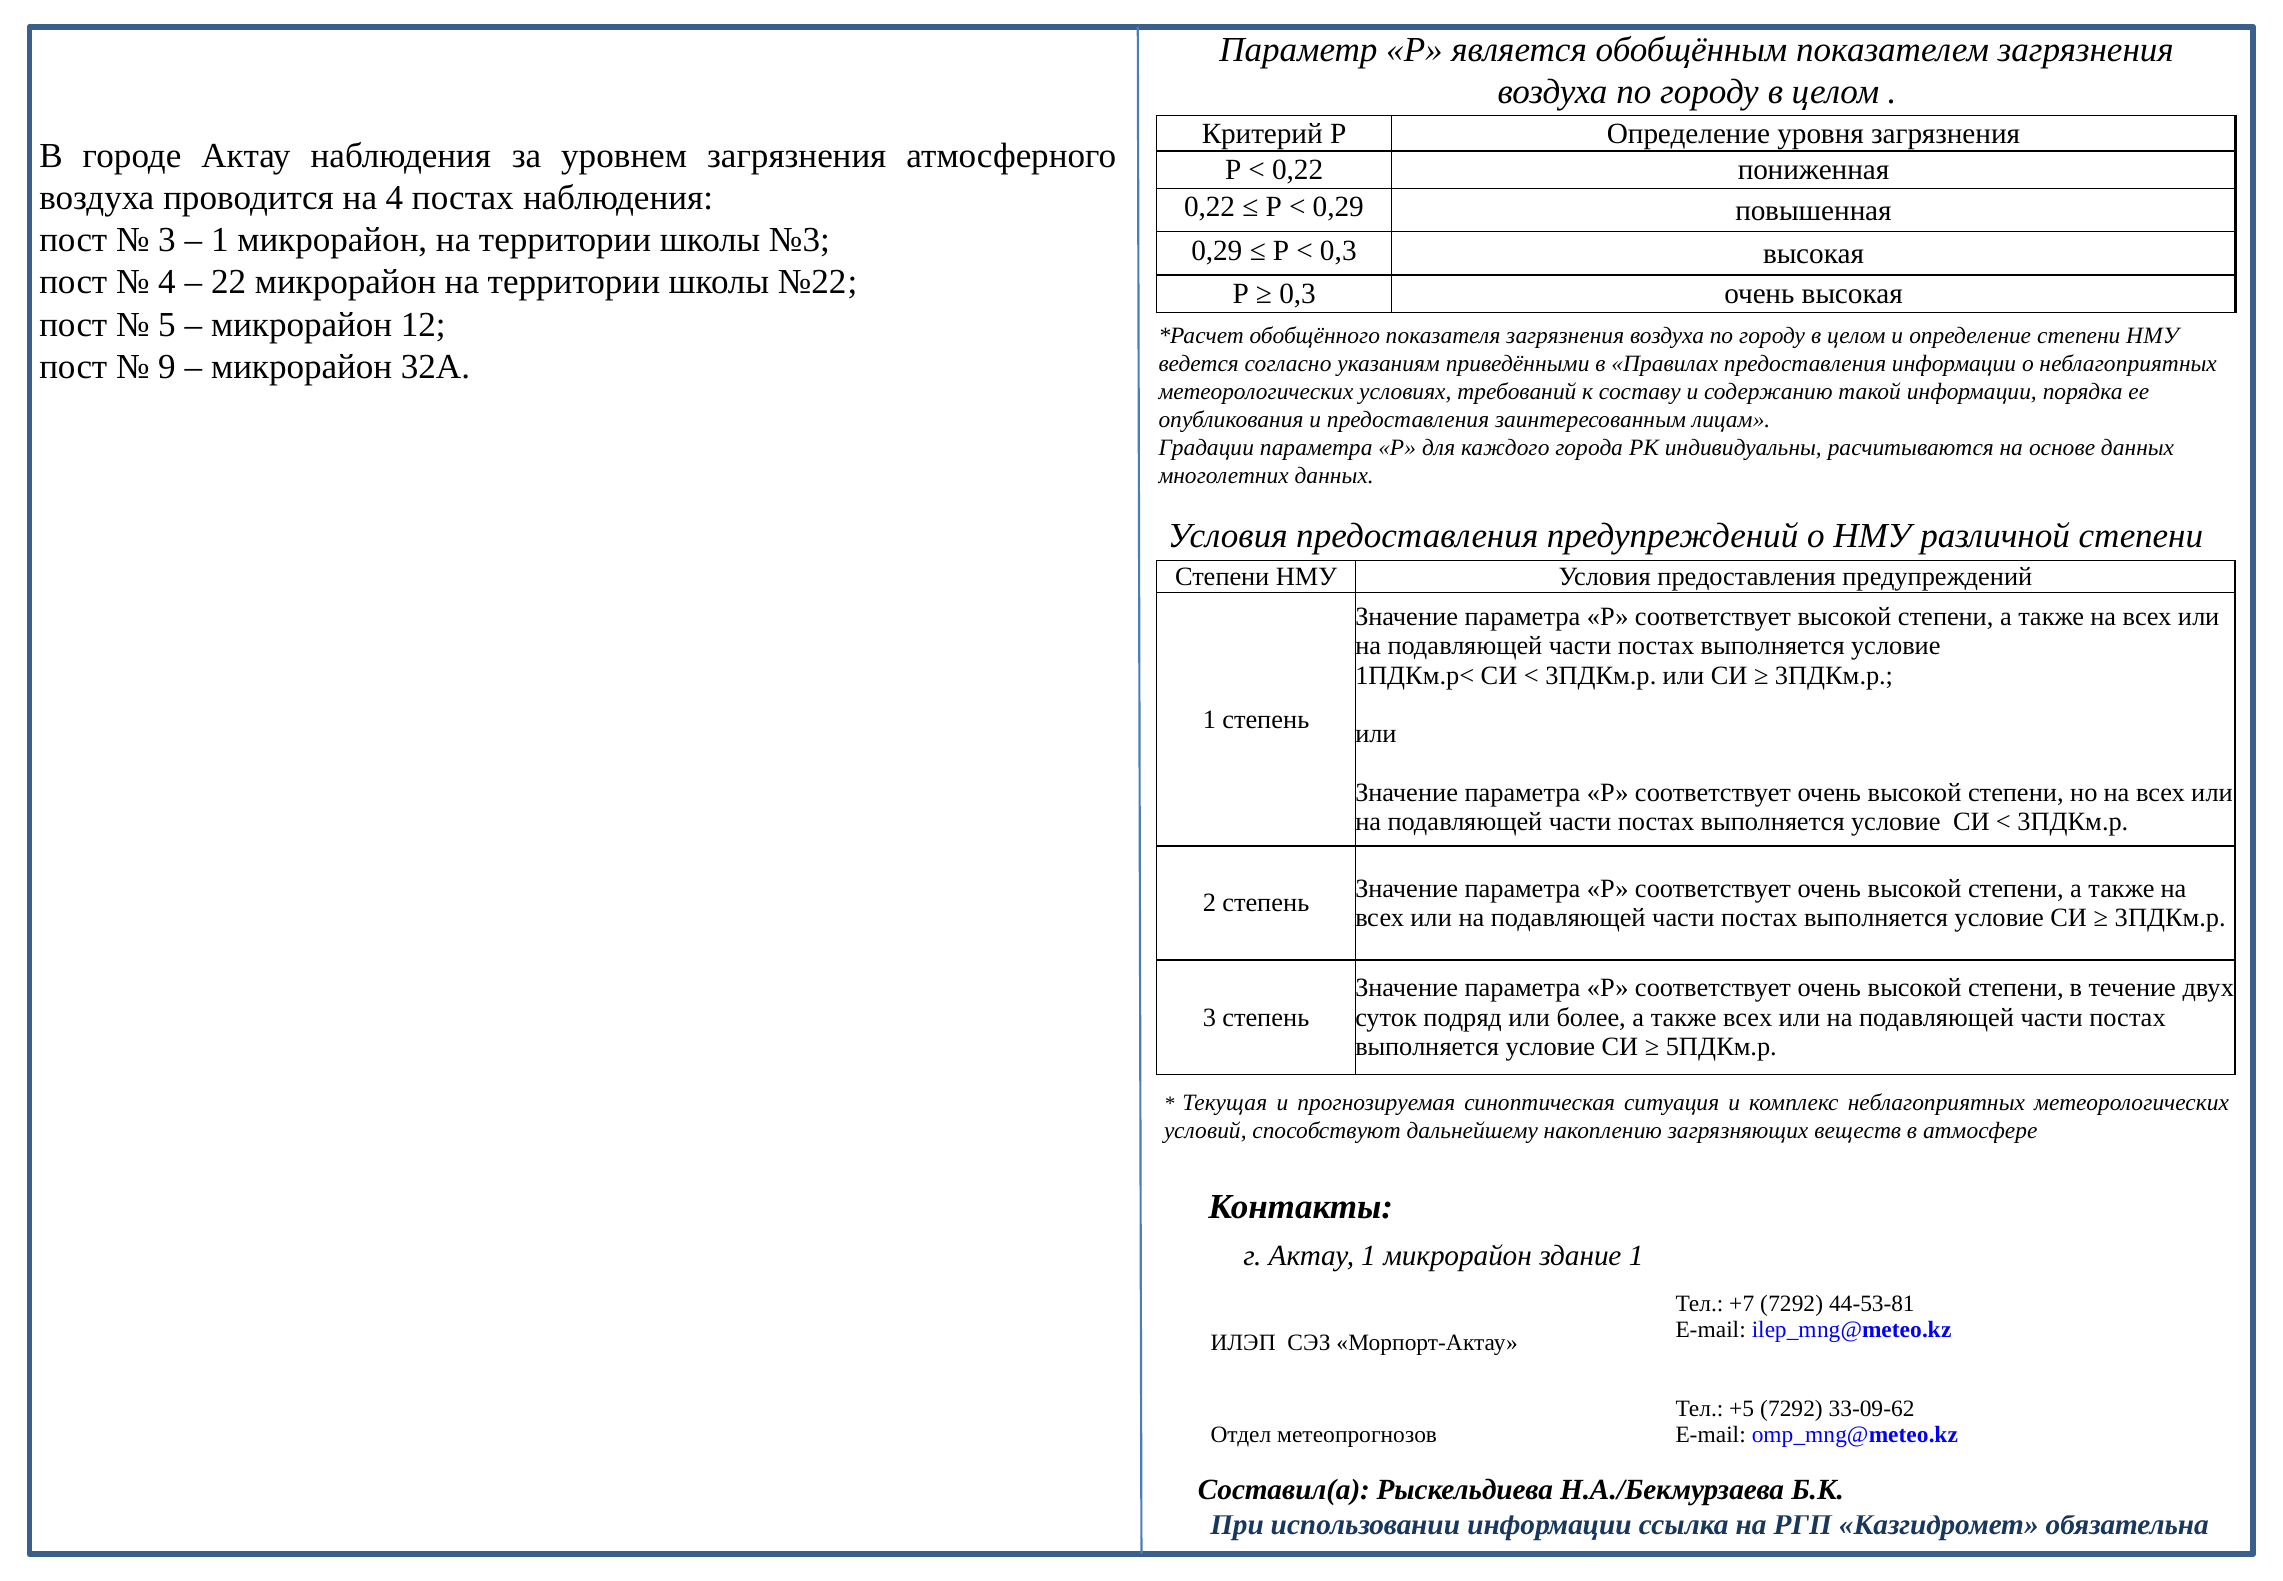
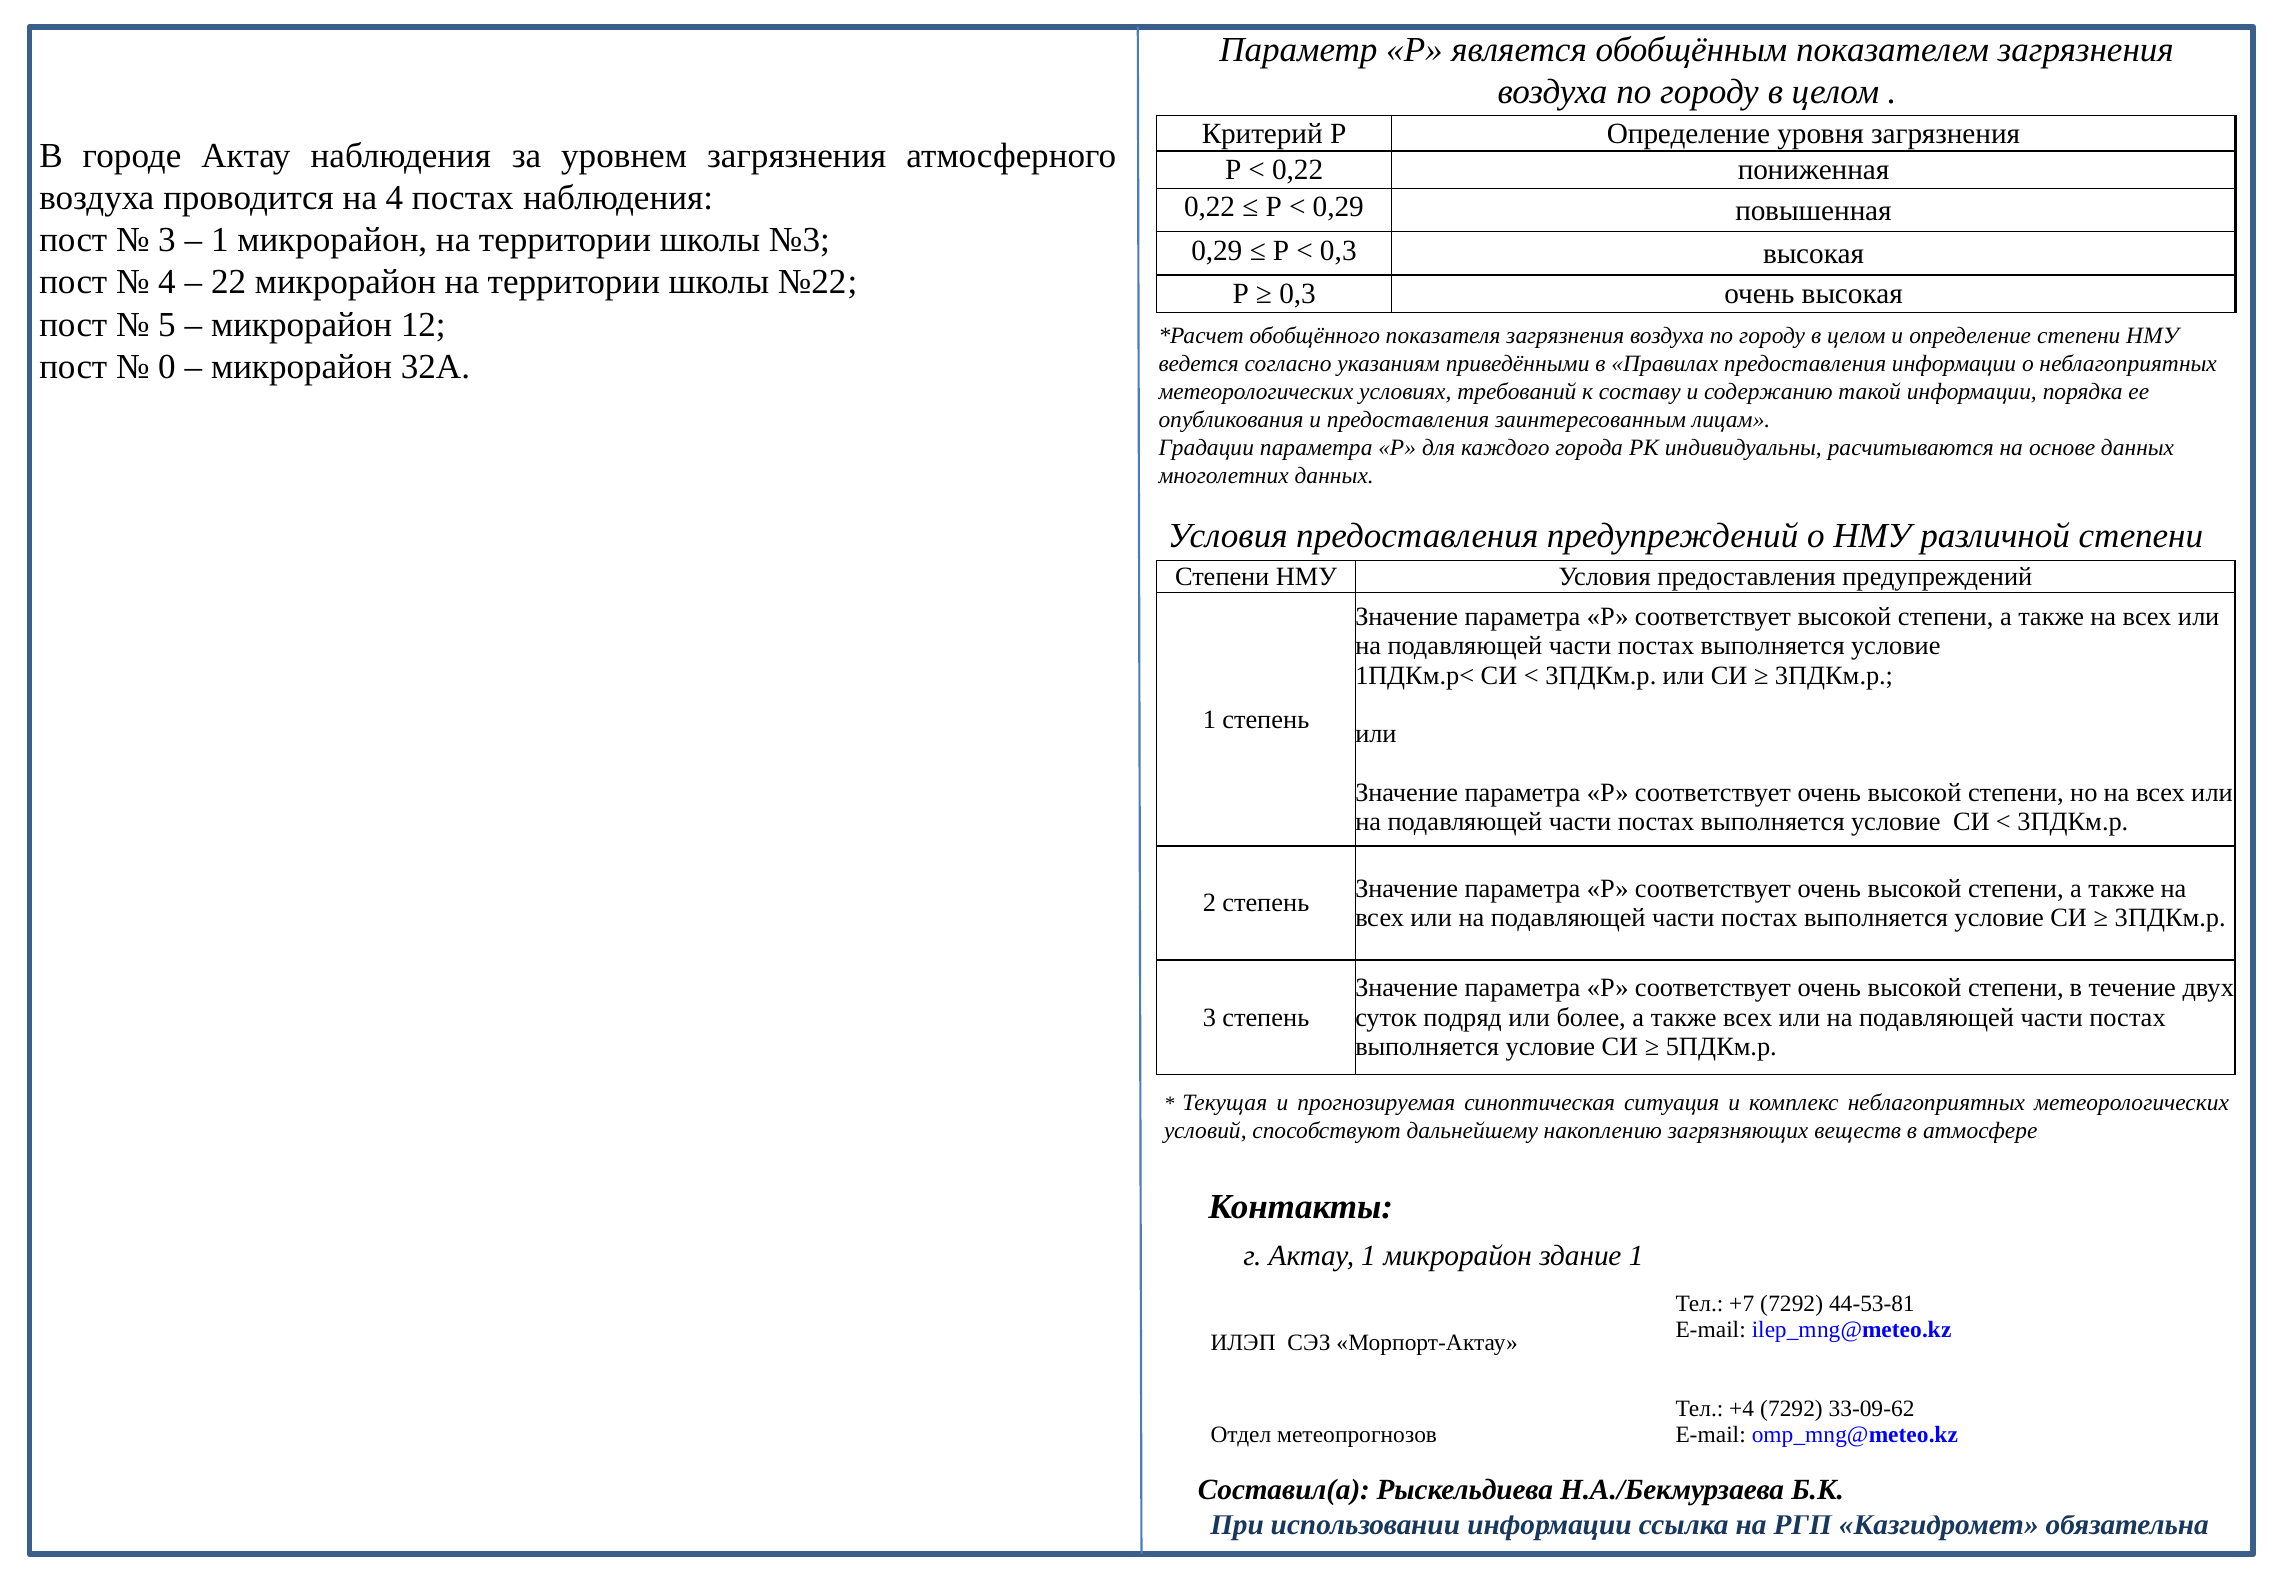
9: 9 -> 0
+5: +5 -> +4
